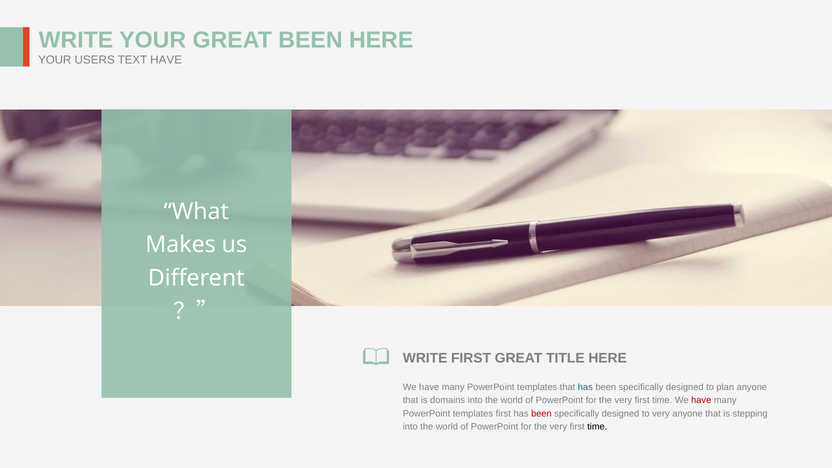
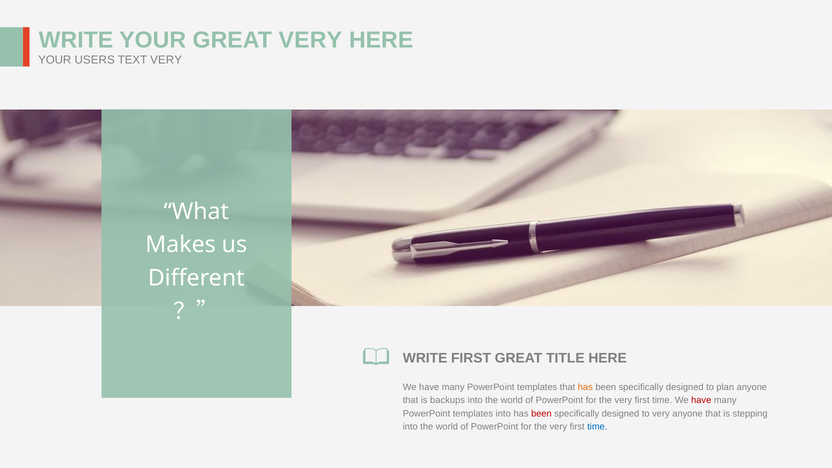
GREAT BEEN: BEEN -> VERY
TEXT HAVE: HAVE -> VERY
has at (585, 387) colour: blue -> orange
domains: domains -> backups
templates first: first -> into
time at (597, 427) colour: black -> blue
